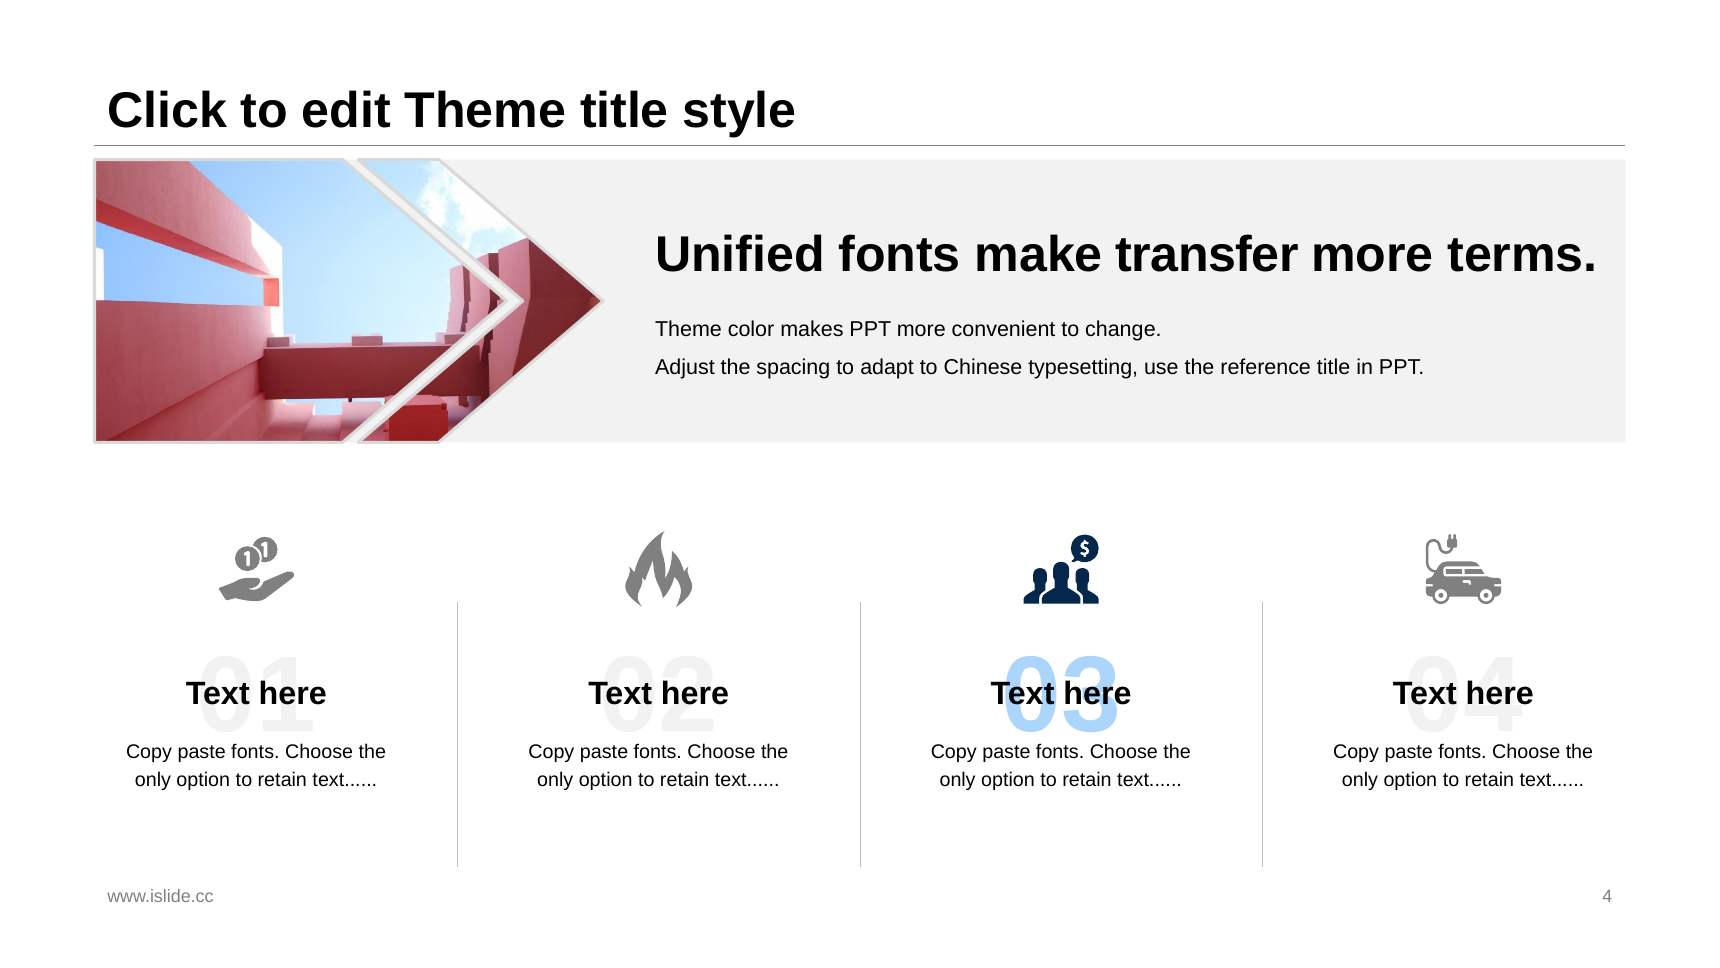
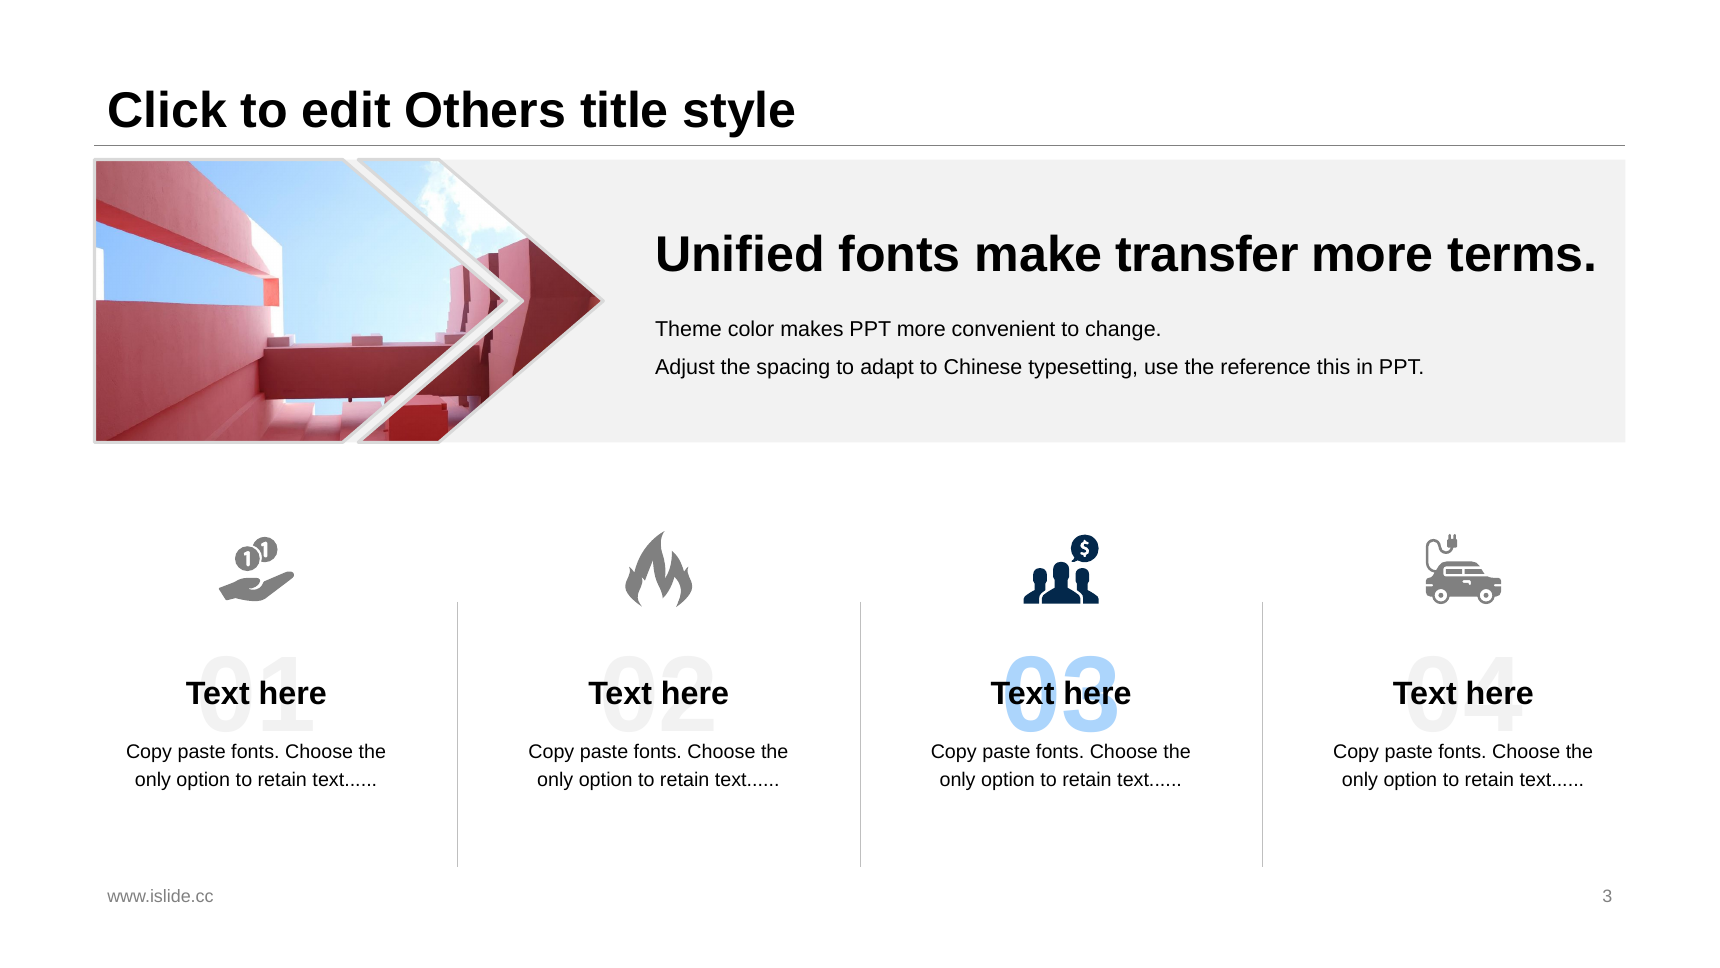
edit Theme: Theme -> Others
reference title: title -> this
4: 4 -> 3
